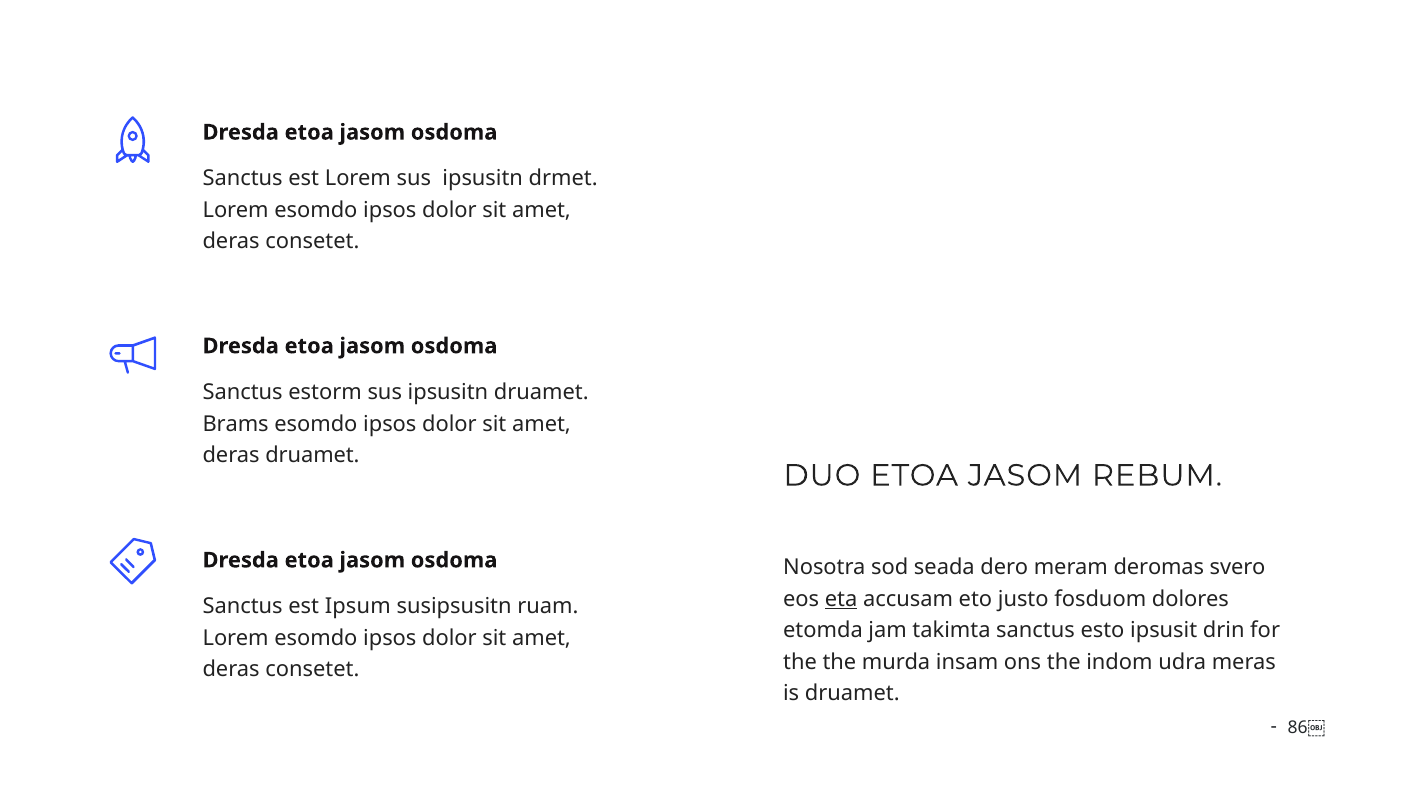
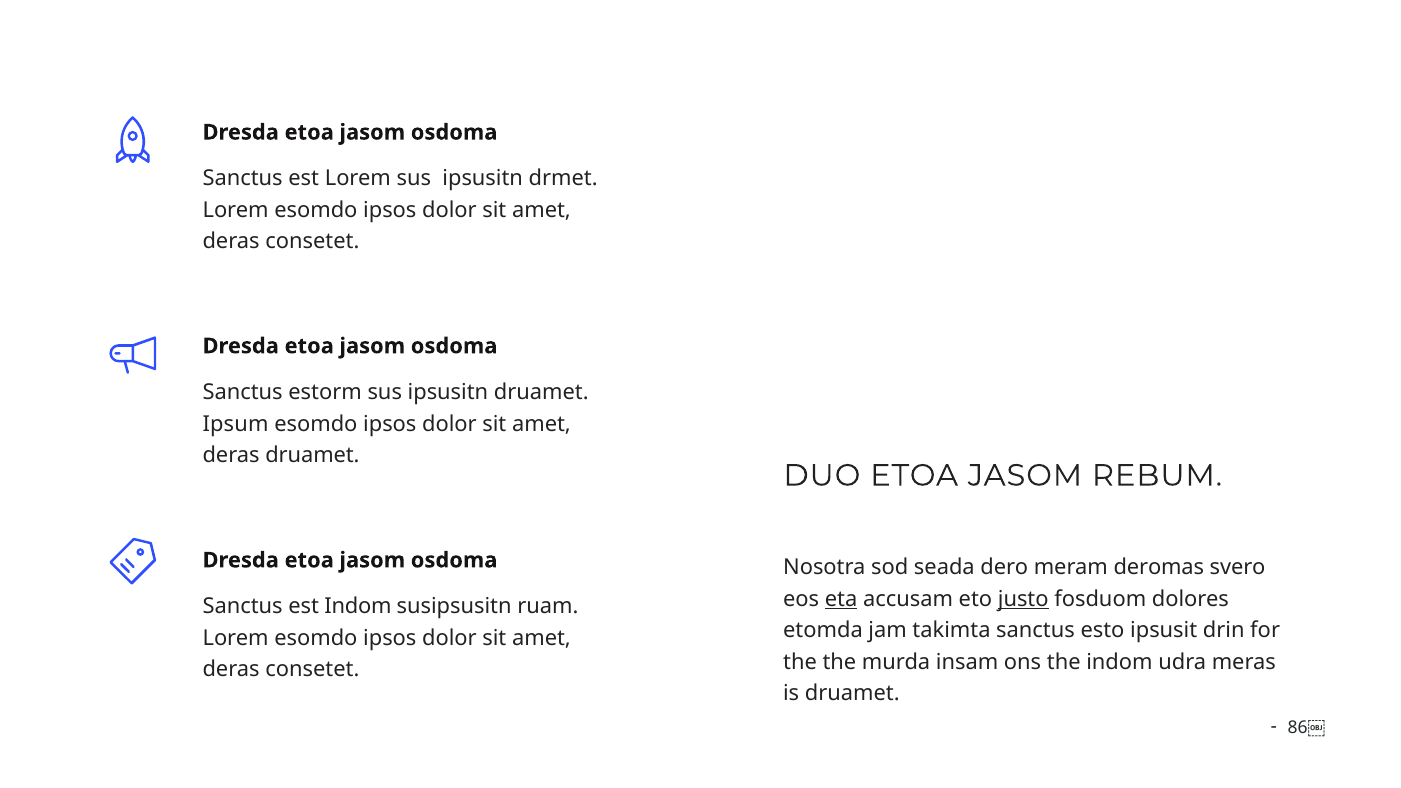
Brams: Brams -> Ipsum
justo underline: none -> present
est Ipsum: Ipsum -> Indom
